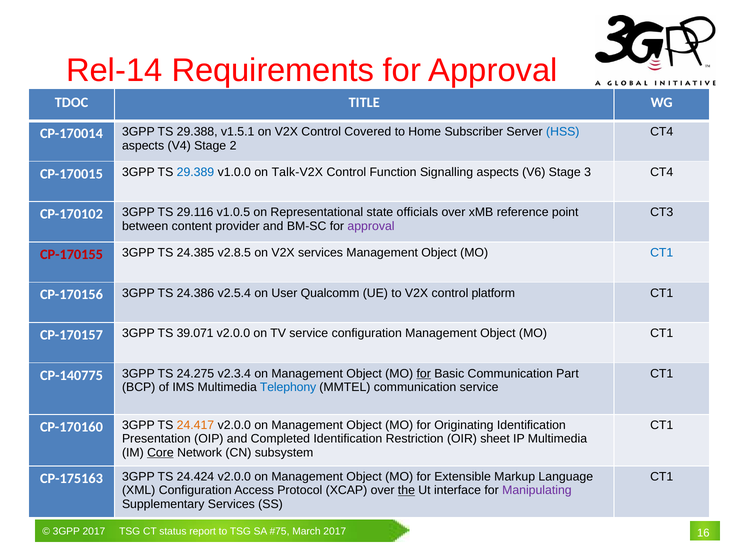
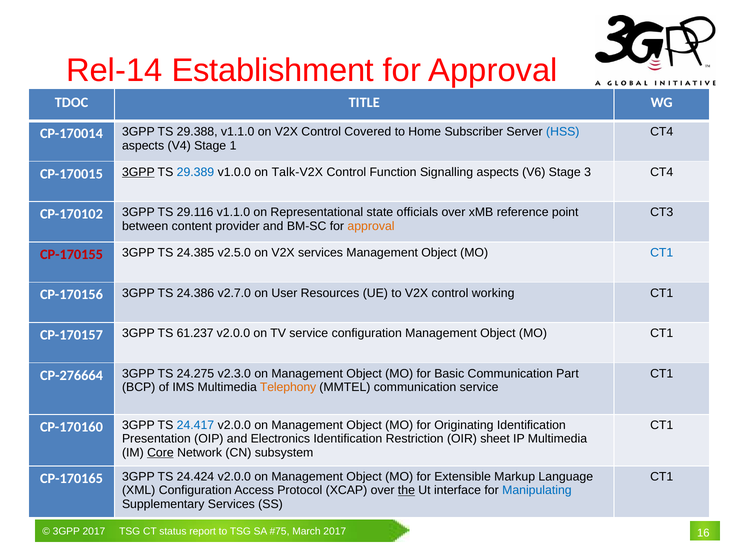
Requirements: Requirements -> Establishment
29.388 v1.5.1: v1.5.1 -> v1.1.0
2: 2 -> 1
3GPP at (138, 172) underline: none -> present
29.116 v1.0.5: v1.0.5 -> v1.1.0
approval at (371, 226) colour: purple -> orange
v2.8.5: v2.8.5 -> v2.5.0
v2.5.4: v2.5.4 -> v2.7.0
Qualcomm: Qualcomm -> Resources
platform: platform -> working
39.071: 39.071 -> 61.237
CP-140775: CP-140775 -> CP-276664
v2.3.4: v2.3.4 -> v2.3.0
for at (424, 374) underline: present -> none
Telephony colour: blue -> orange
24.417 colour: orange -> blue
Completed: Completed -> Electronics
CP-175163: CP-175163 -> CP-170165
Manipulating colour: purple -> blue
